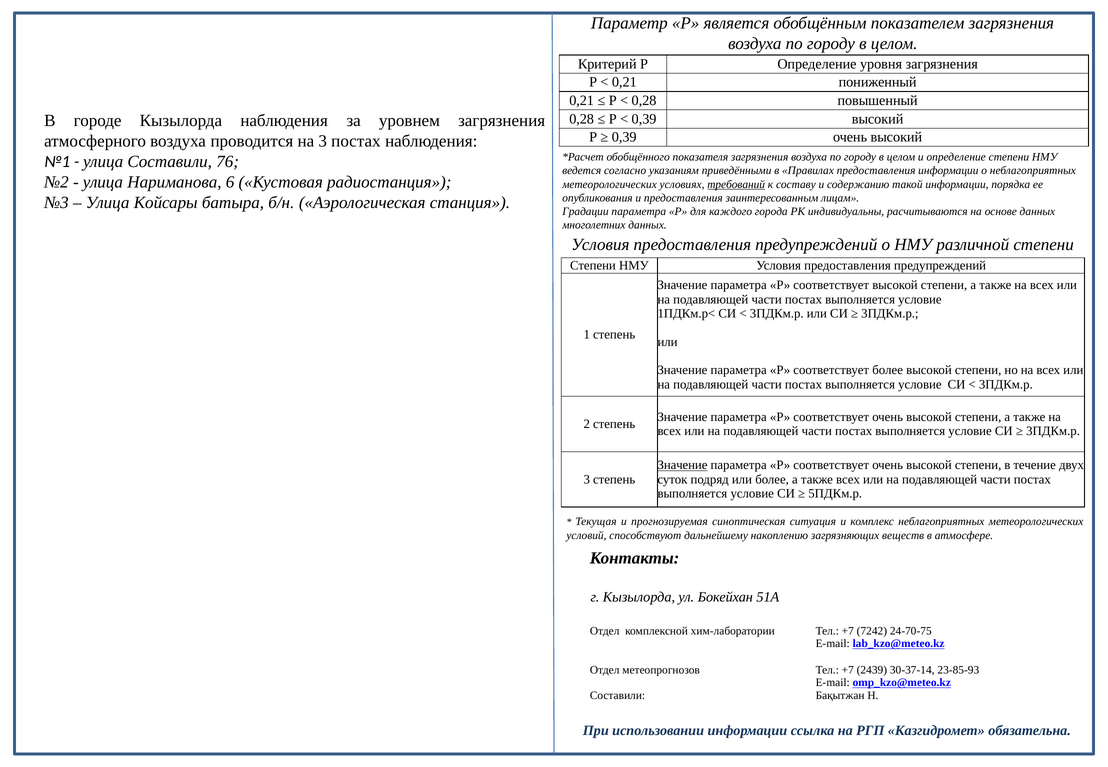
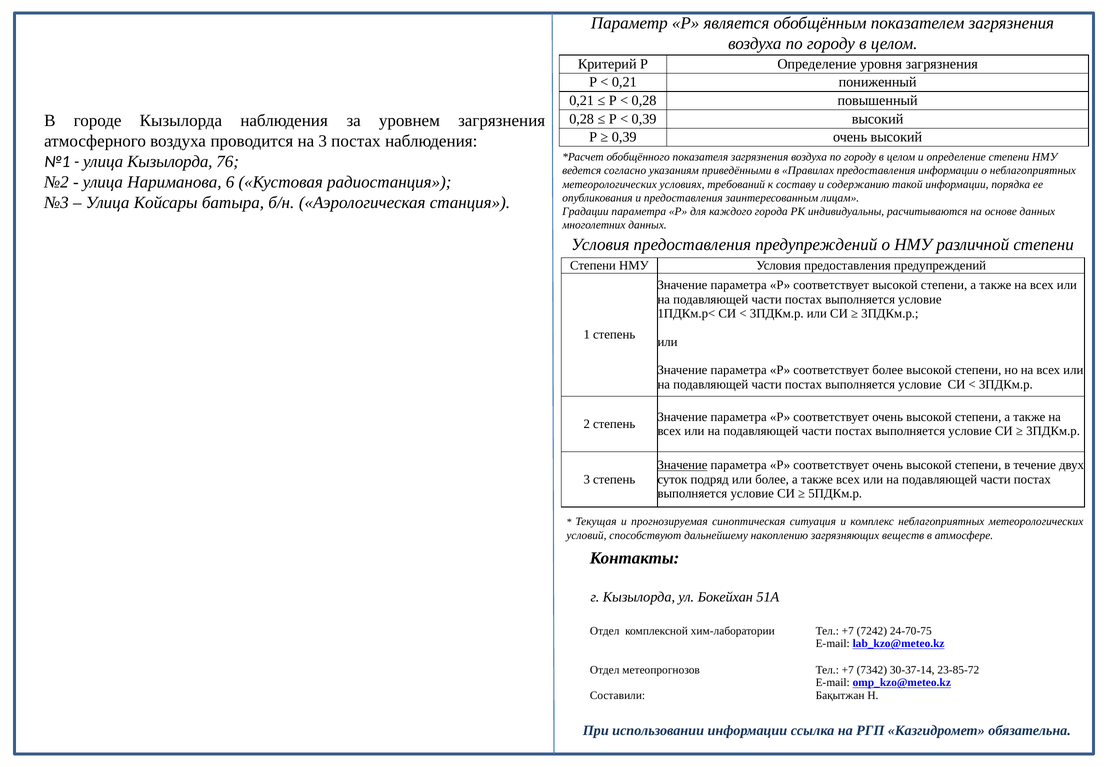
улица Составили: Составили -> Кызылорда
требований underline: present -> none
2439: 2439 -> 7342
23-85-93: 23-85-93 -> 23-85-72
